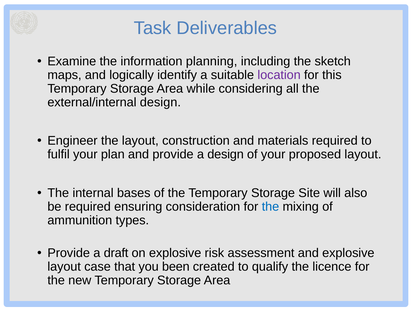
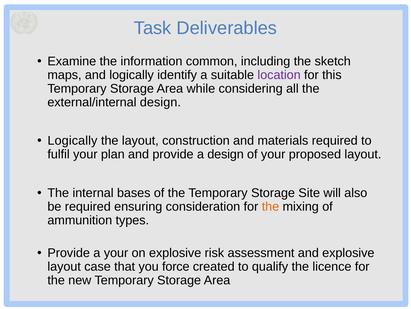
planning: planning -> common
Engineer at (73, 140): Engineer -> Logically
the at (270, 206) colour: blue -> orange
a draft: draft -> your
been: been -> force
